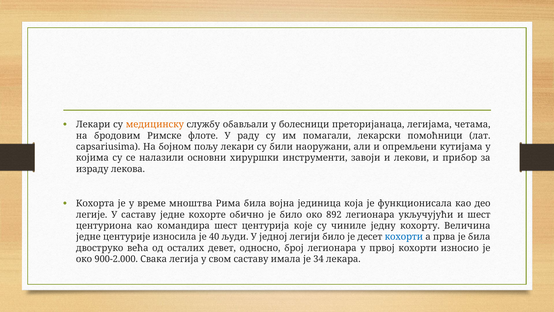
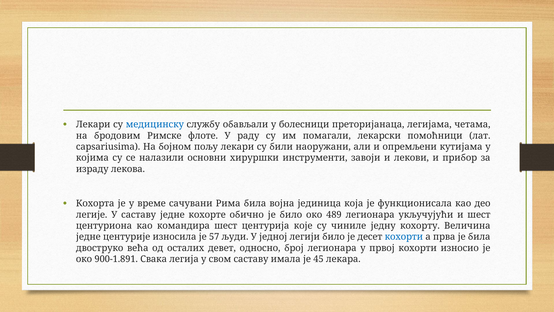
медицинску colour: orange -> blue
мноштва: мноштва -> сачувани
892: 892 -> 489
40: 40 -> 57
900-2.000: 900-2.000 -> 900-1.891
34: 34 -> 45
